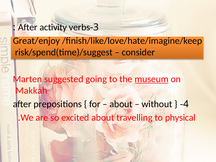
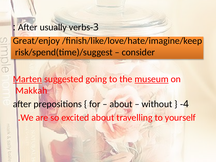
activity: activity -> usually
Marten underline: none -> present
physical: physical -> yourself
